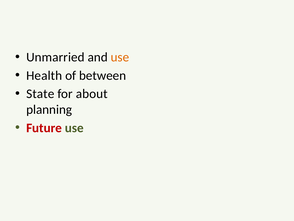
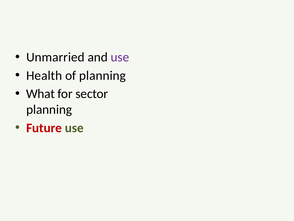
use at (120, 57) colour: orange -> purple
of between: between -> planning
State: State -> What
about: about -> sector
